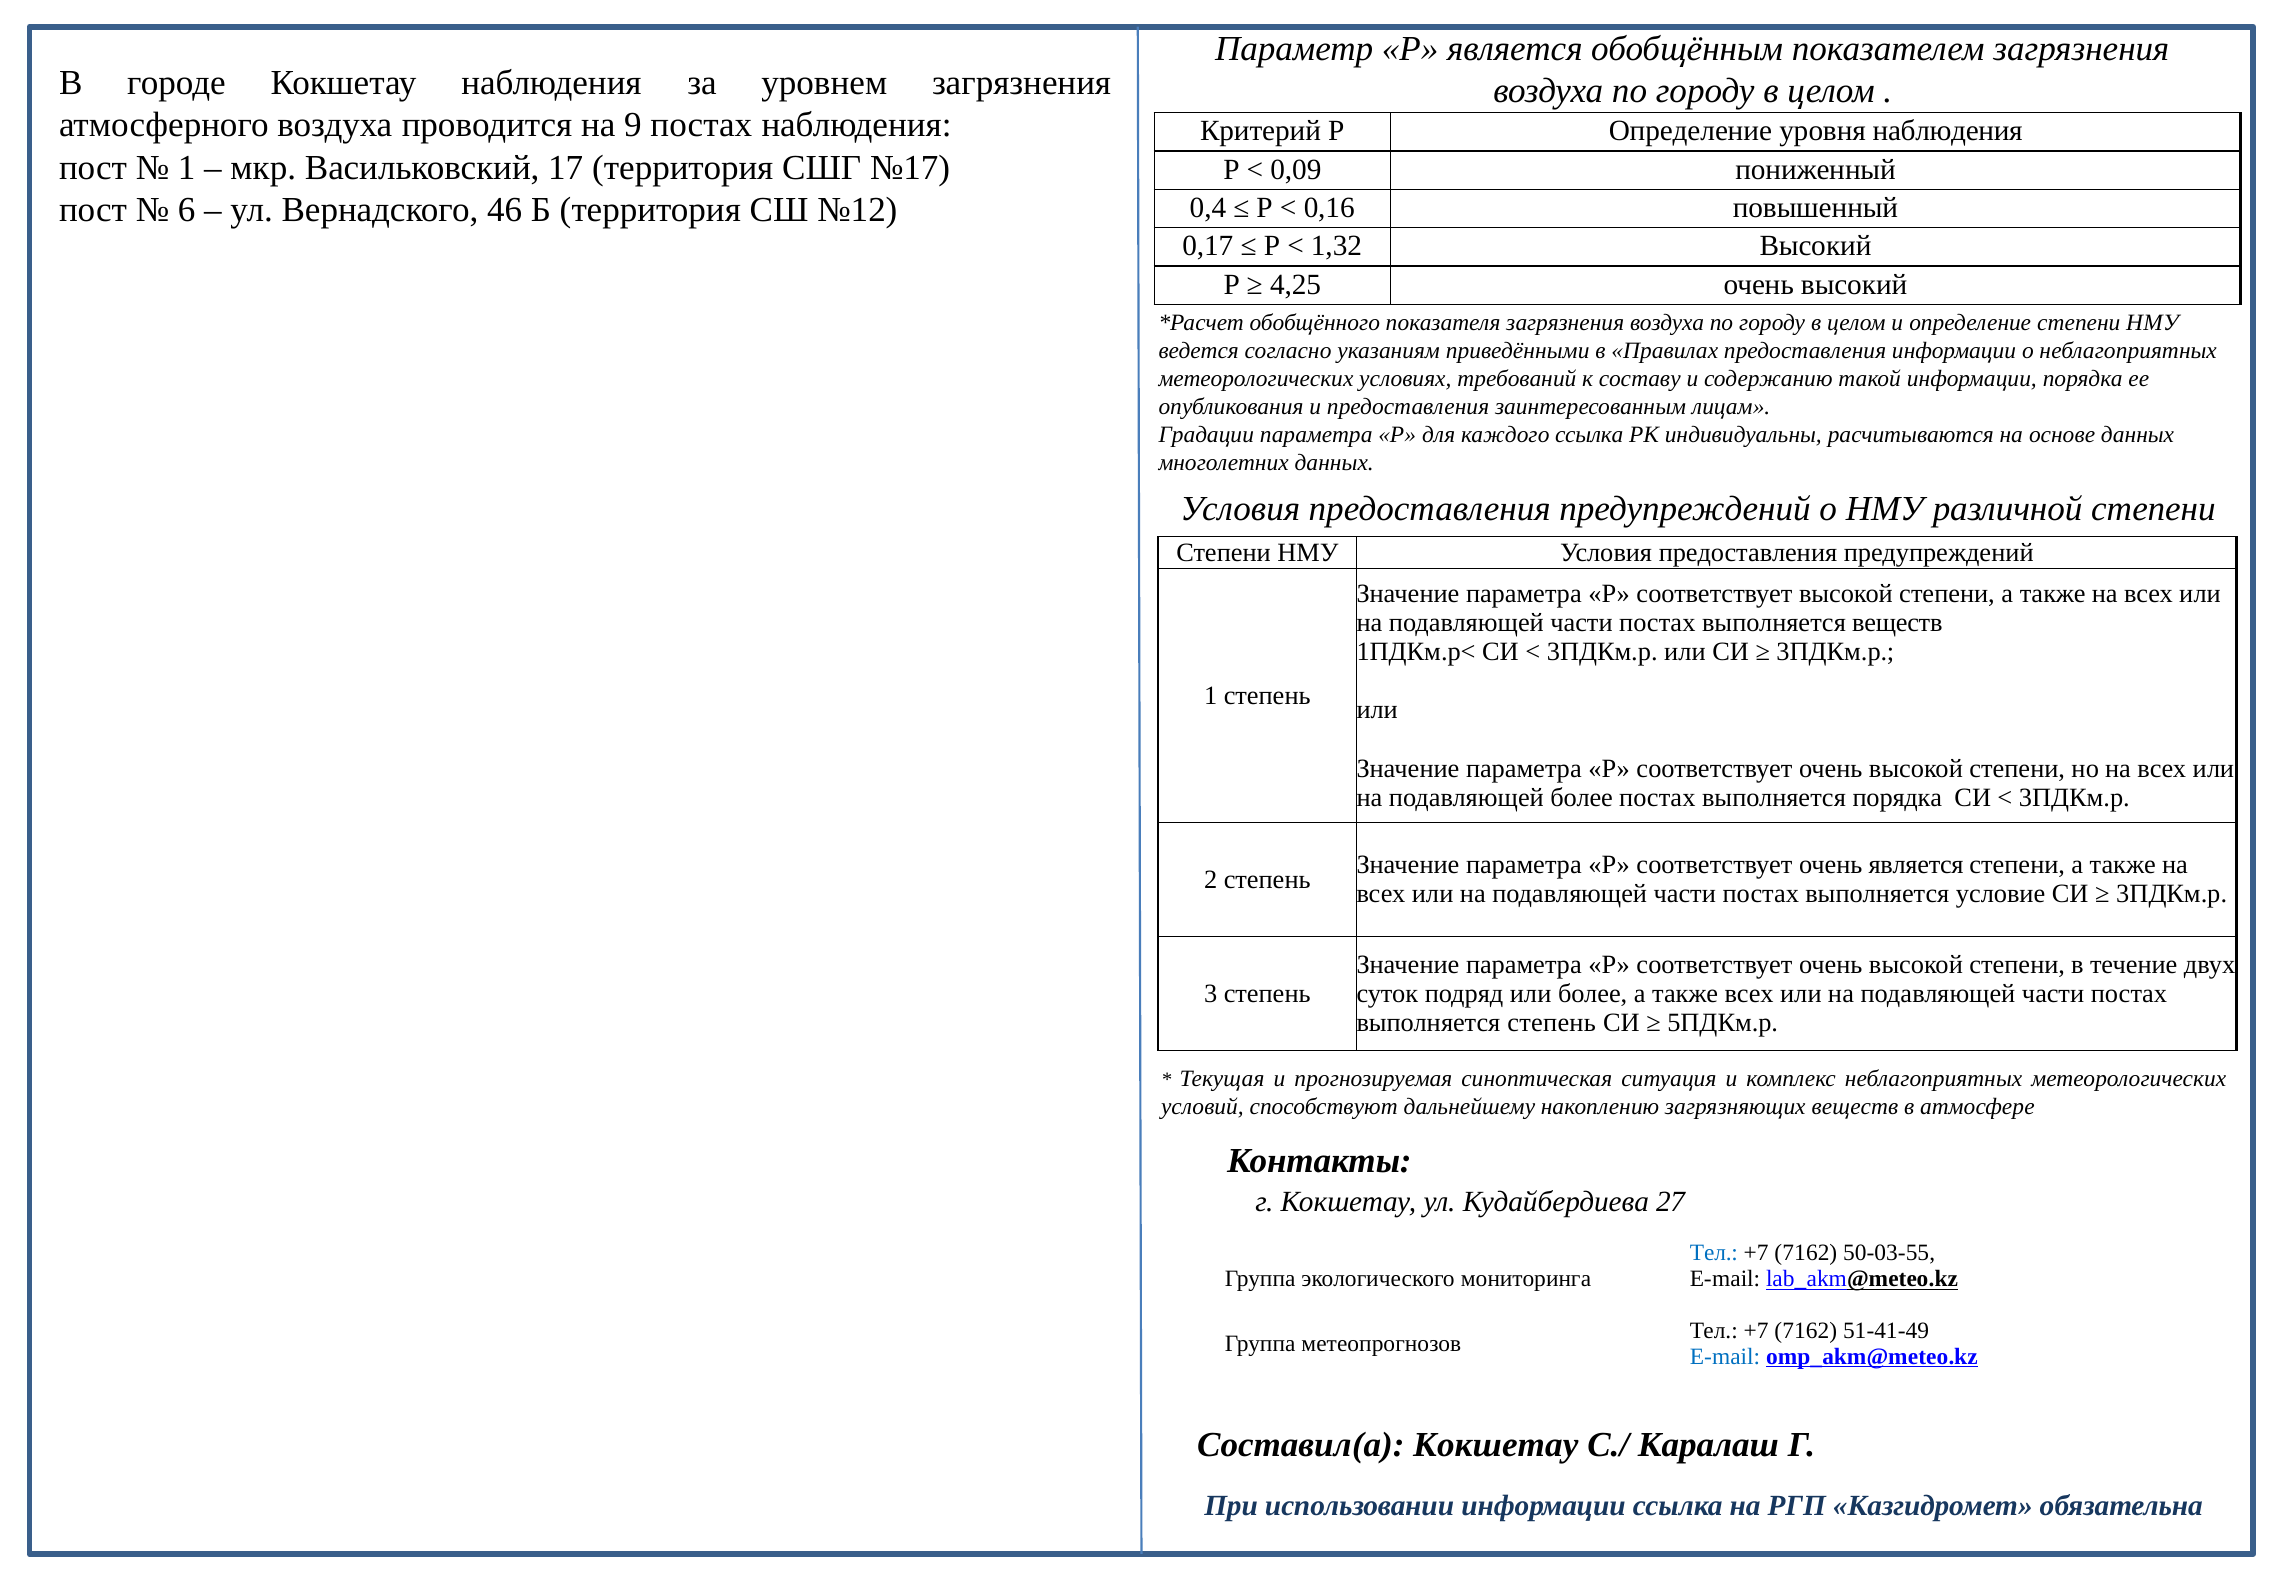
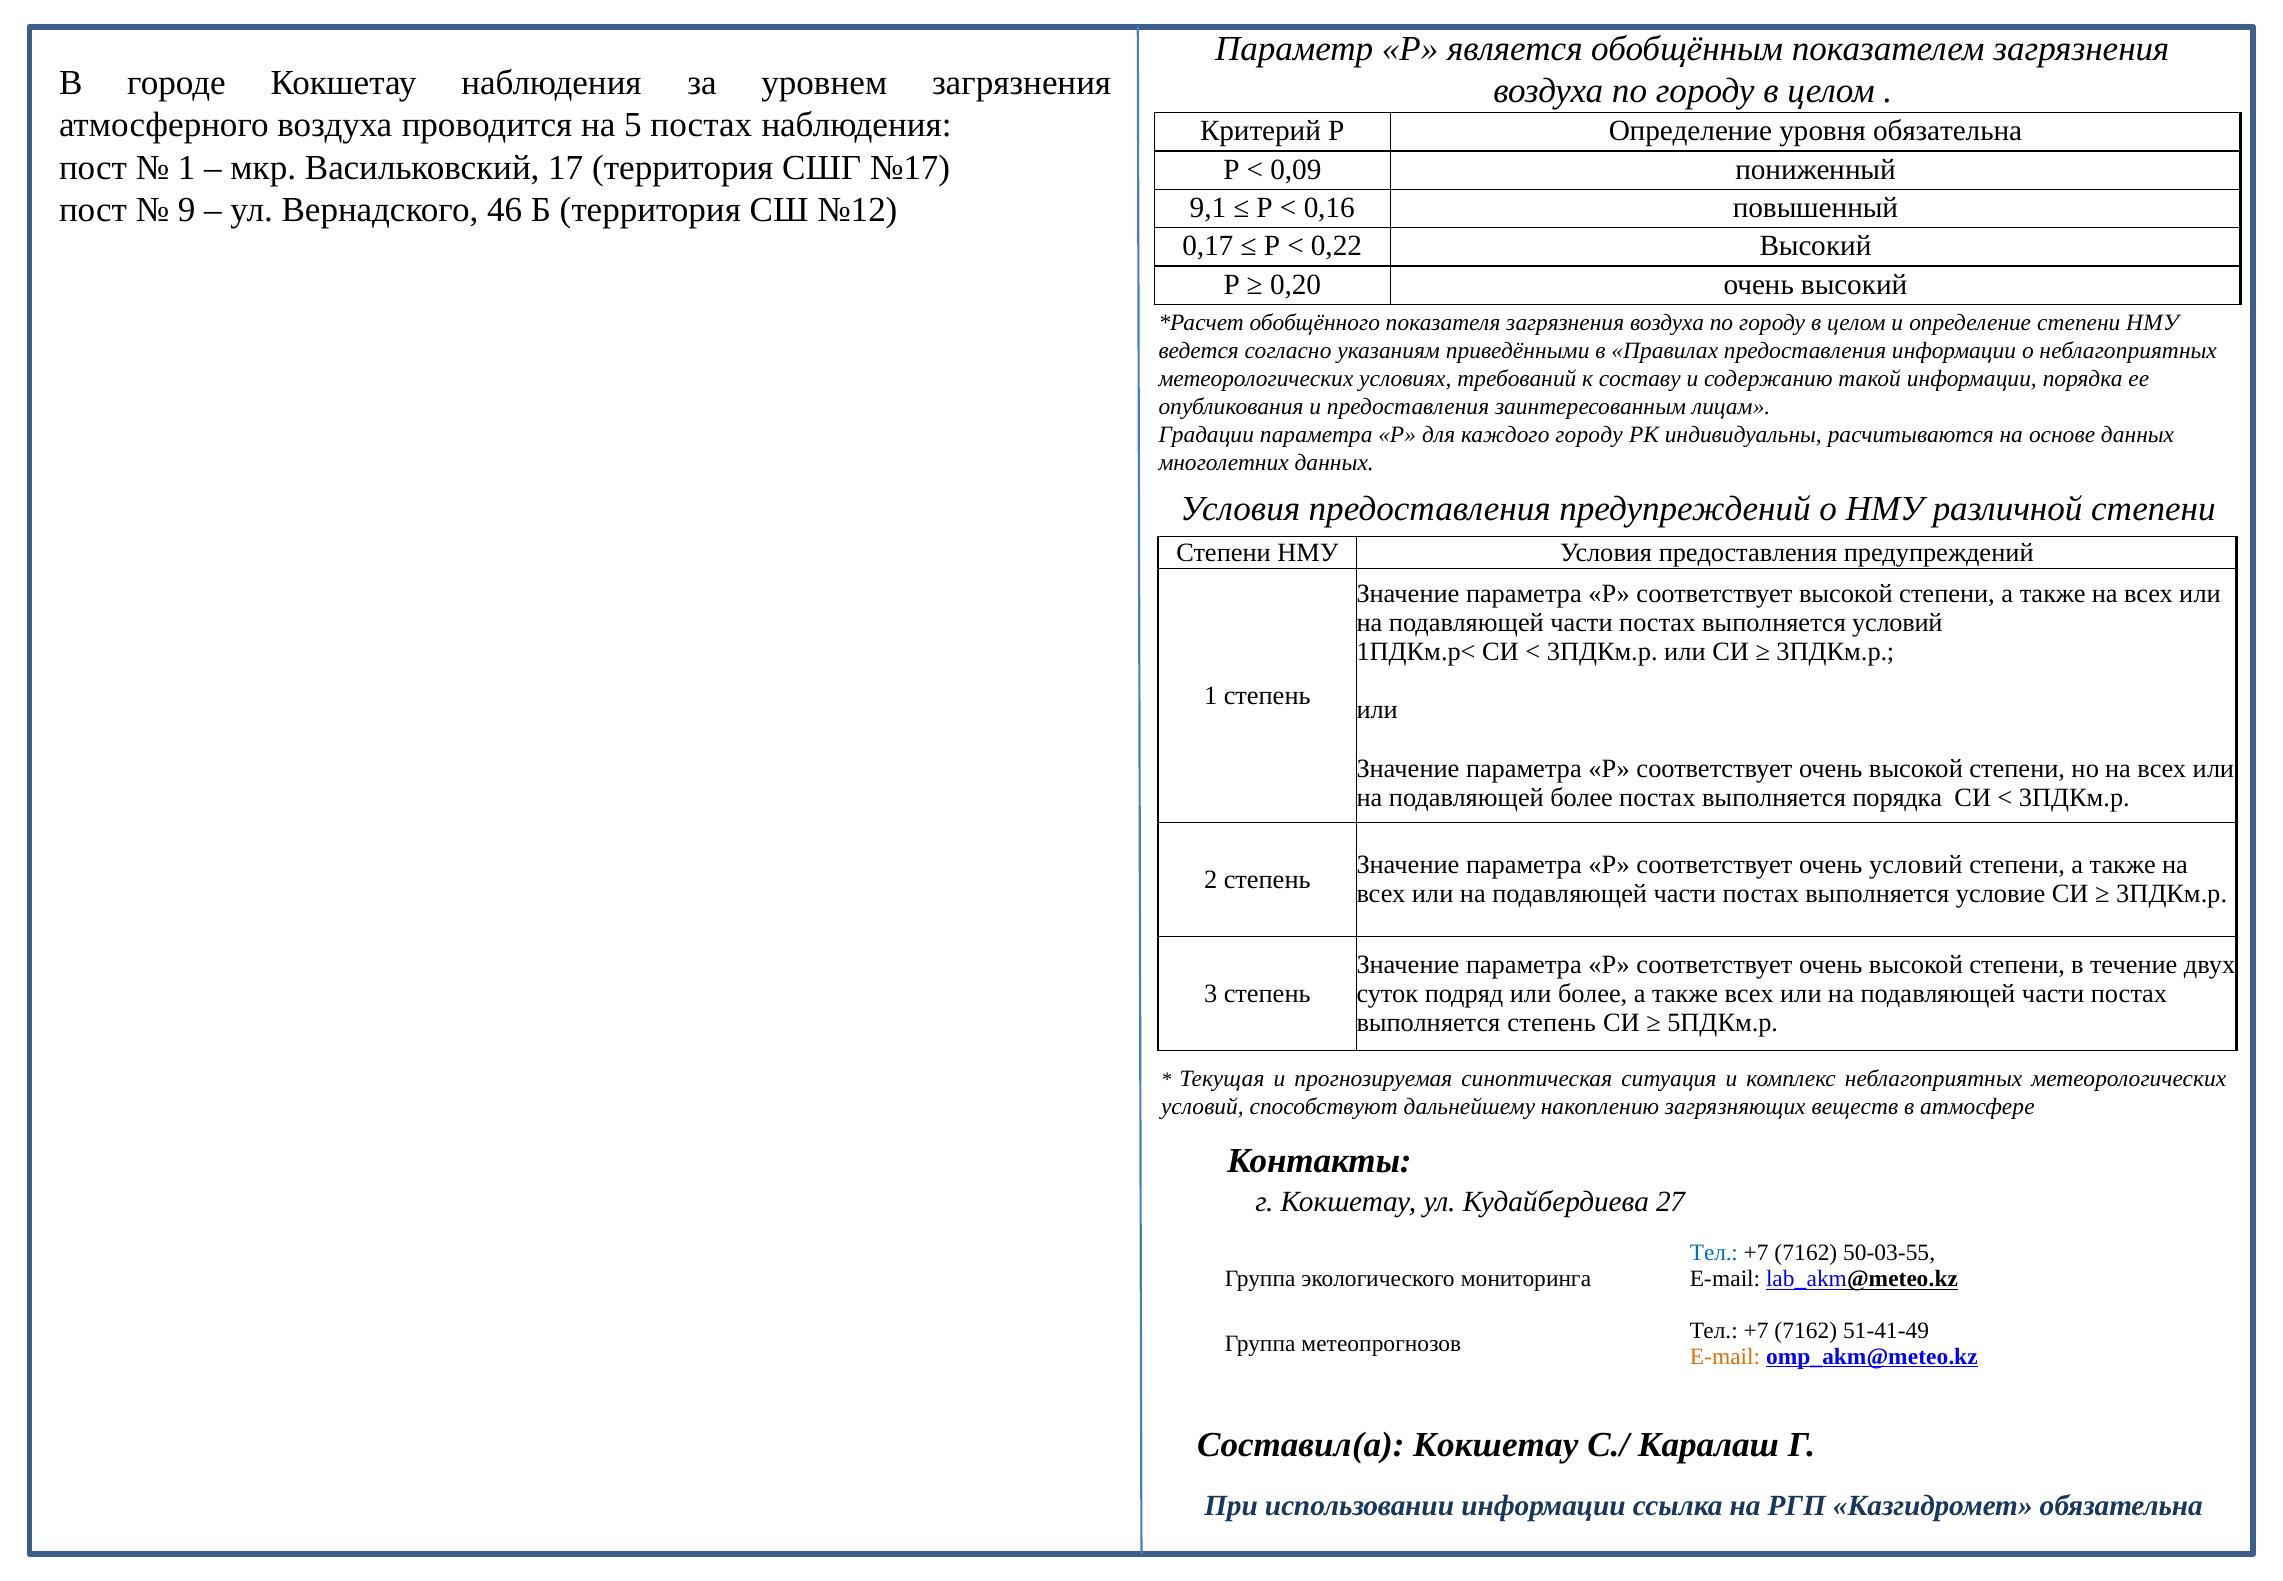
9: 9 -> 5
уровня наблюдения: наблюдения -> обязательна
6: 6 -> 9
0,4: 0,4 -> 9,1
1,32: 1,32 -> 0,22
4,25: 4,25 -> 0,20
каждого ссылка: ссылка -> городу
выполняется веществ: веществ -> условий
очень является: является -> условий
E-mail at (1725, 1356) colour: blue -> orange
